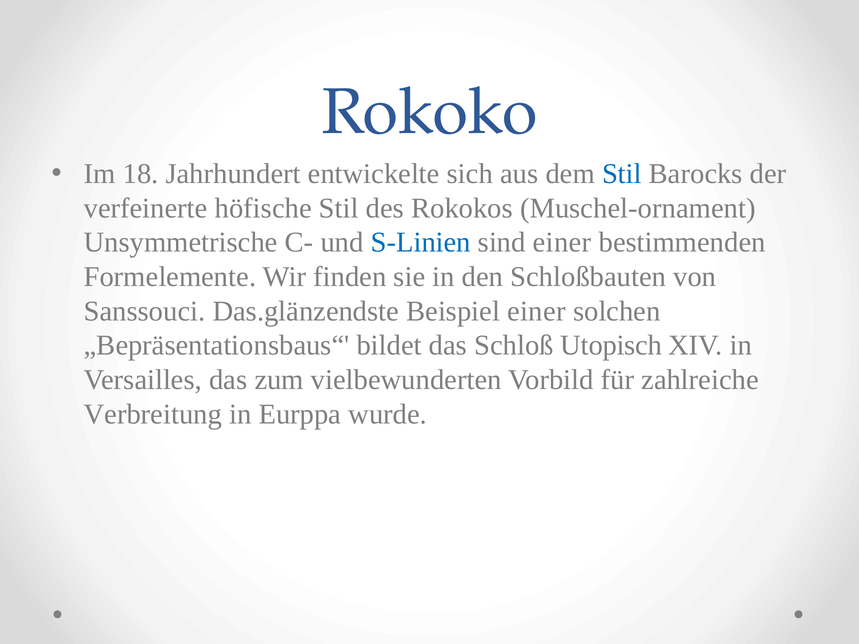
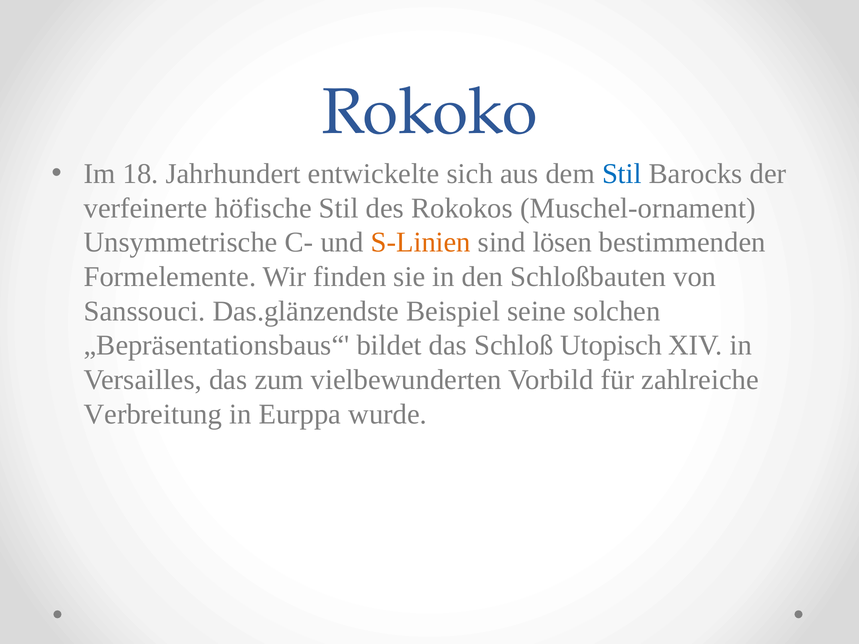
S-Linien colour: blue -> orange
sind einer: einer -> lösen
Beispiel einer: einer -> seine
